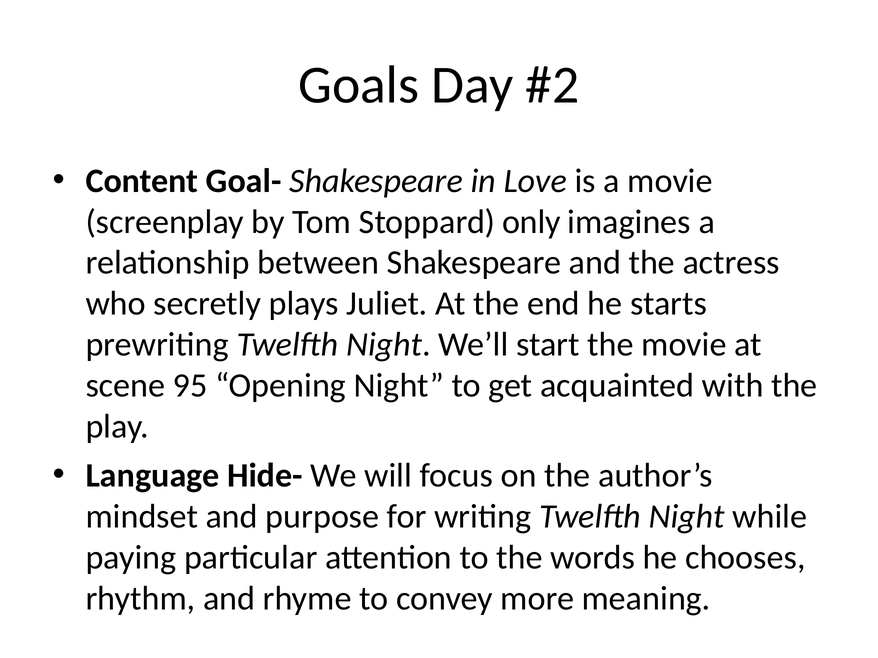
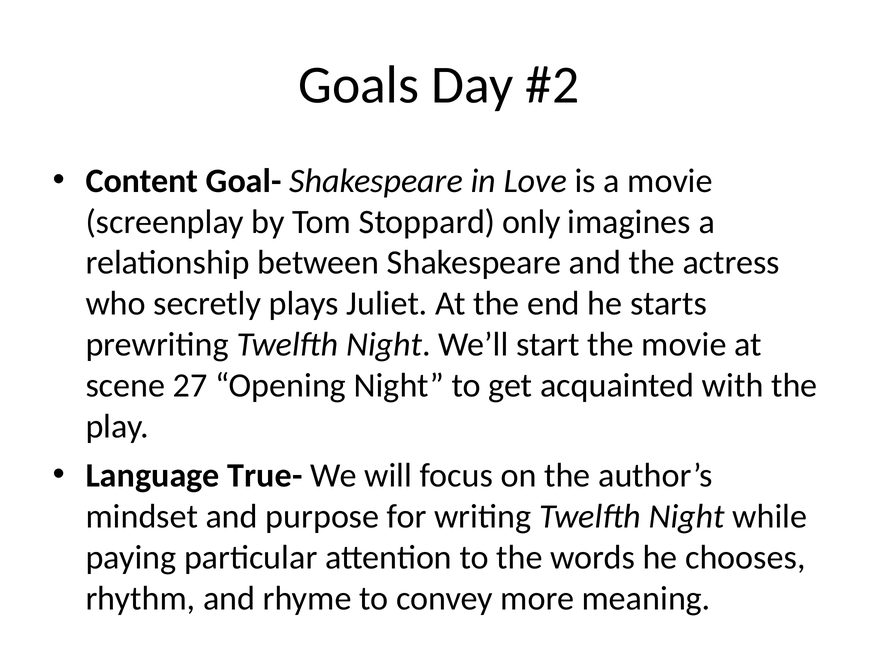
95: 95 -> 27
Hide-: Hide- -> True-
